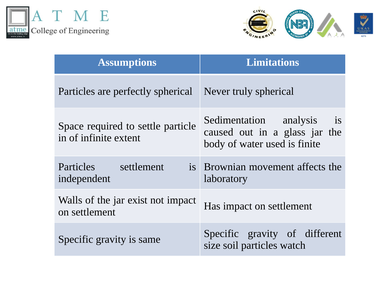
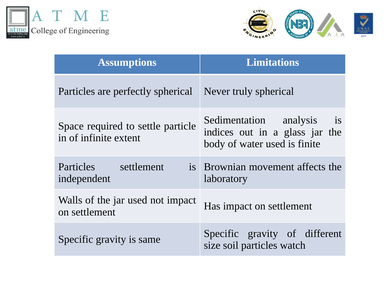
caused: caused -> indices
jar exist: exist -> used
